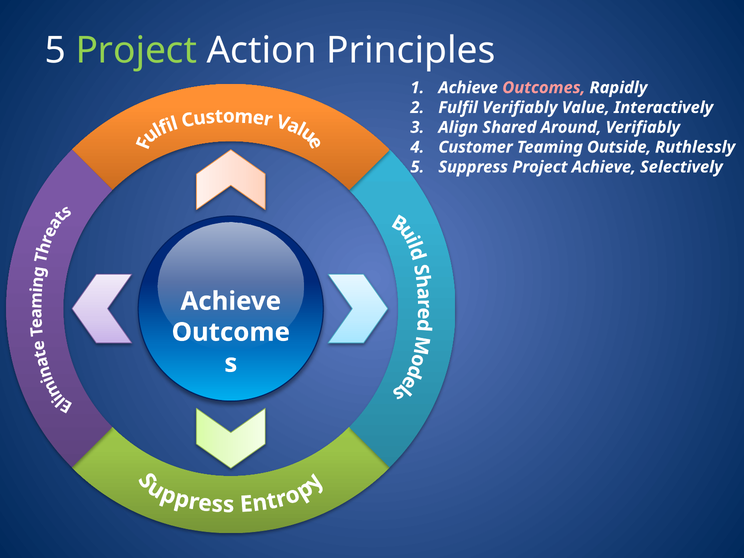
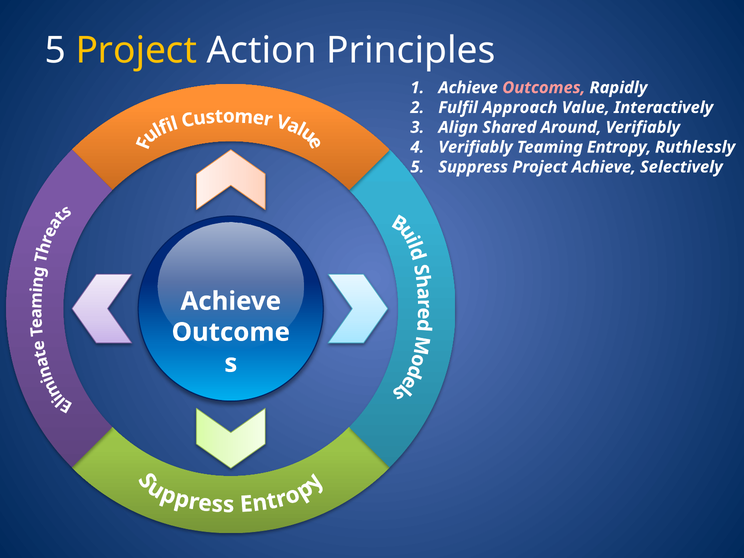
Project at (136, 50) colour: light green -> yellow
Fulfil Verifiably: Verifiably -> Approach
Customer at (476, 147): Customer -> Verifiably
Outside: Outside -> Entropy
